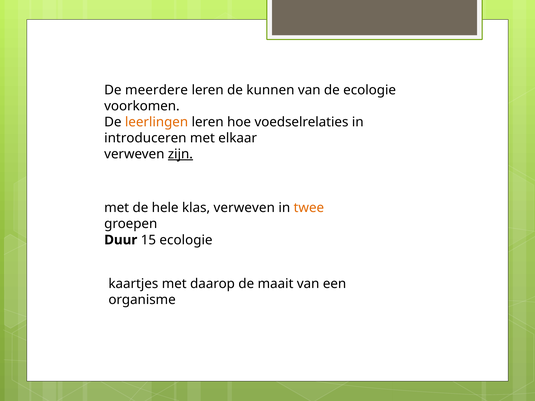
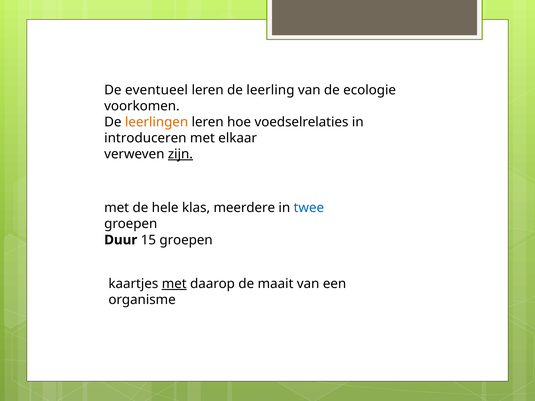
meerdere: meerdere -> eventueel
kunnen: kunnen -> leerling
klas verweven: verweven -> meerdere
twee colour: orange -> blue
15 ecologie: ecologie -> groepen
met at (174, 284) underline: none -> present
